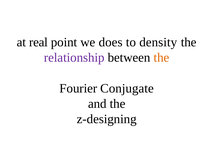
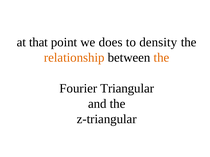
real: real -> that
relationship colour: purple -> orange
Conjugate: Conjugate -> Triangular
z-designing: z-designing -> z-triangular
